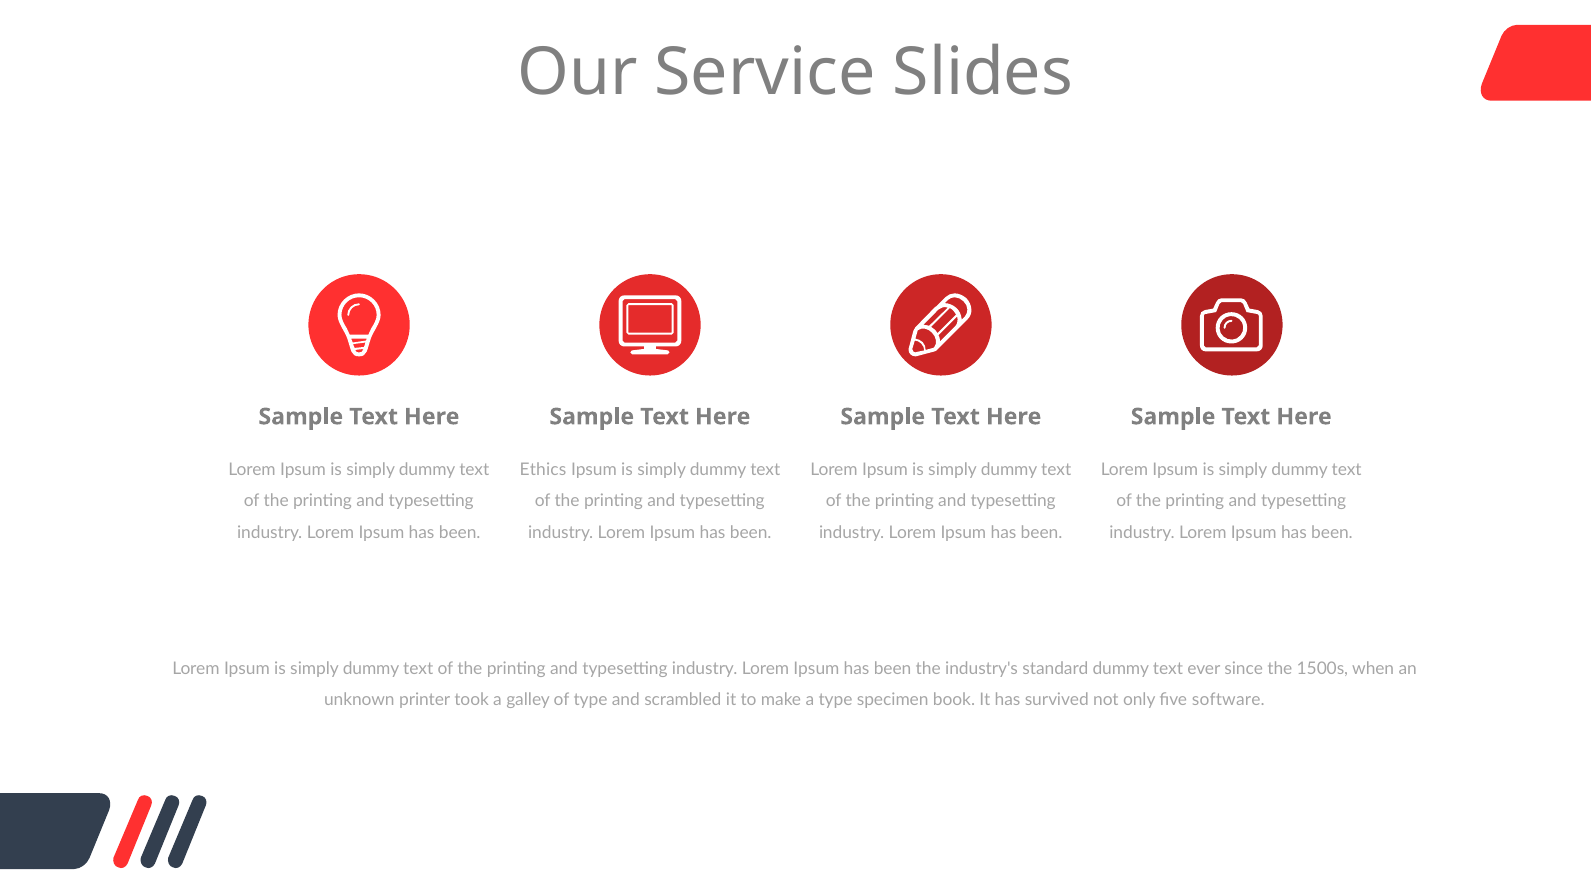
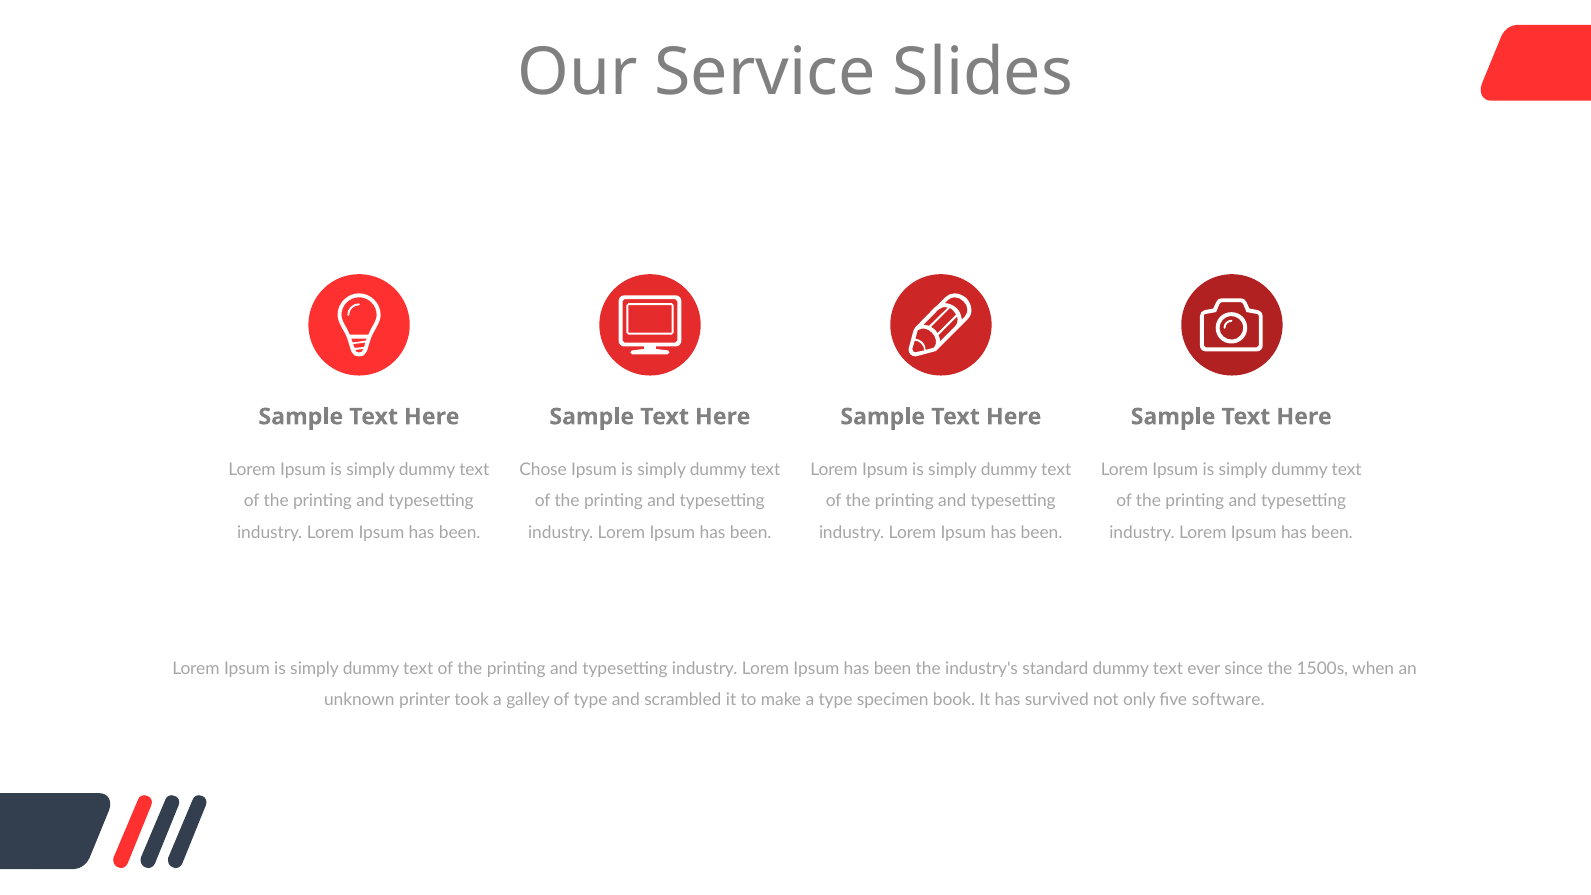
Ethics: Ethics -> Chose
